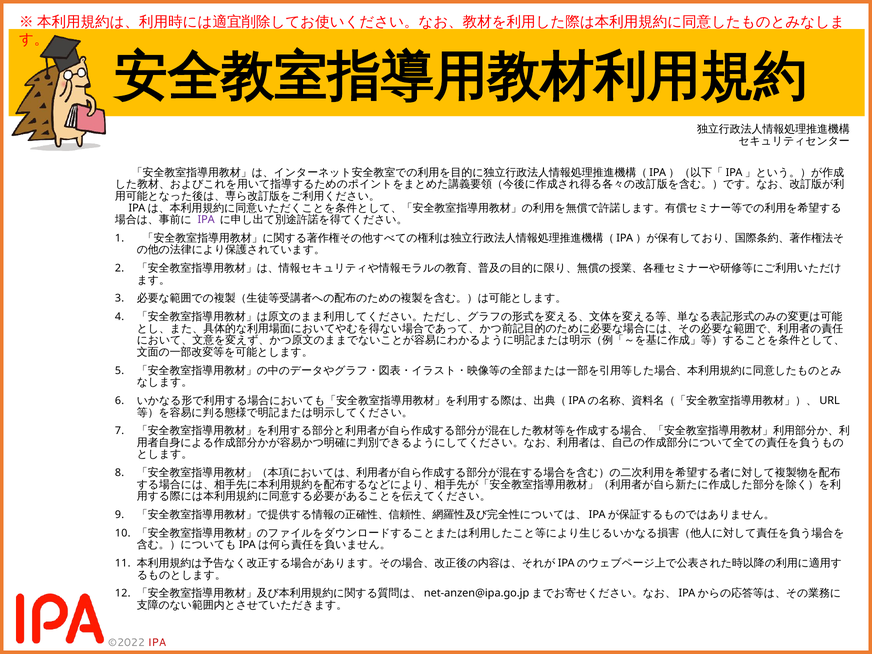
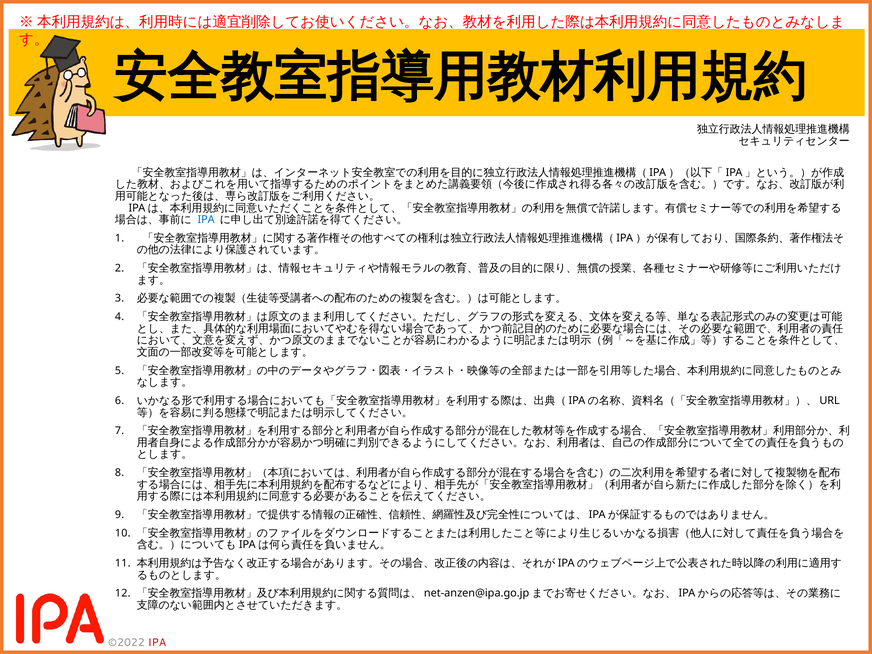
IPA at (206, 220) colour: purple -> blue
